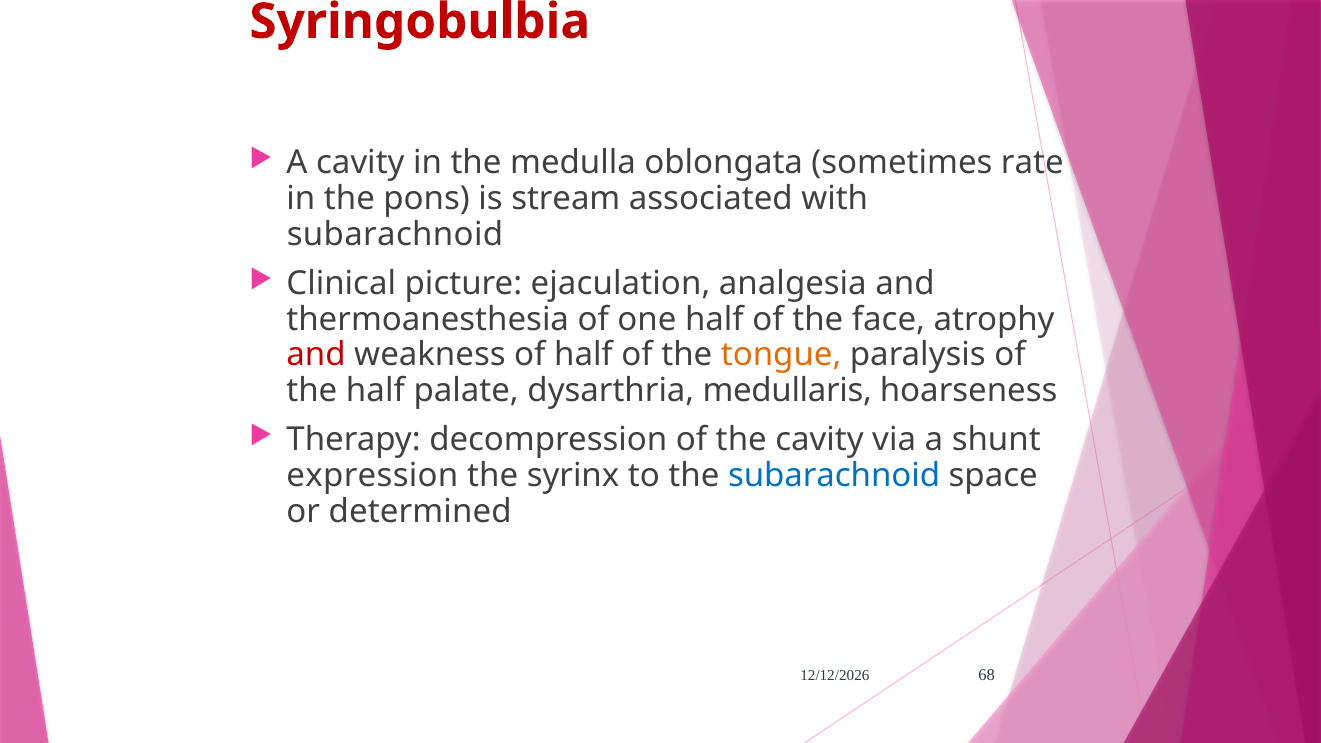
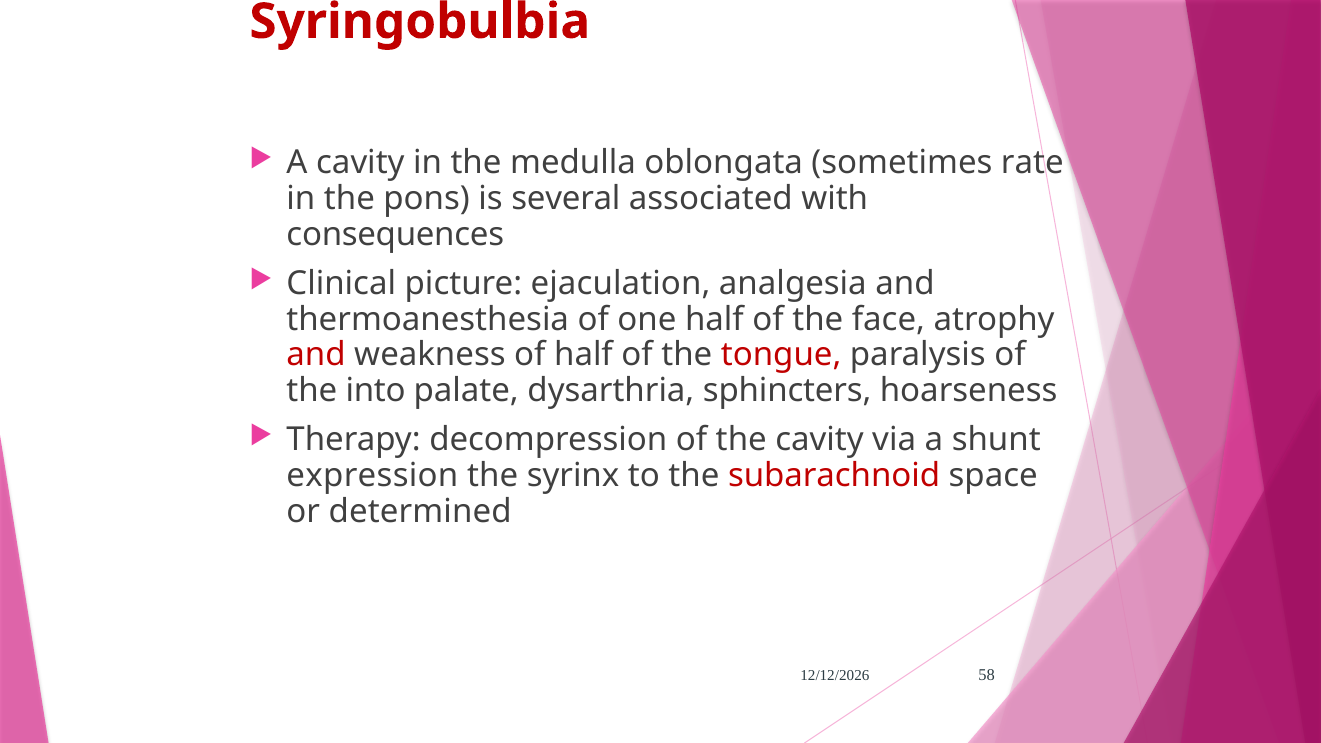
stream: stream -> several
subarachnoid at (395, 234): subarachnoid -> consequences
tongue colour: orange -> red
the half: half -> into
medullaris: medullaris -> sphincters
subarachnoid at (834, 476) colour: blue -> red
68: 68 -> 58
